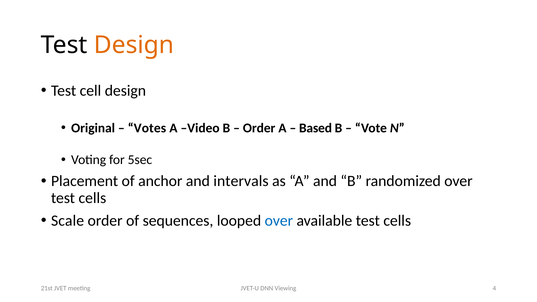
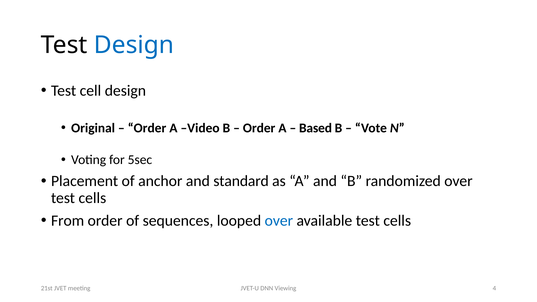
Design at (134, 45) colour: orange -> blue
Votes at (147, 128): Votes -> Order
intervals: intervals -> standard
Scale: Scale -> From
